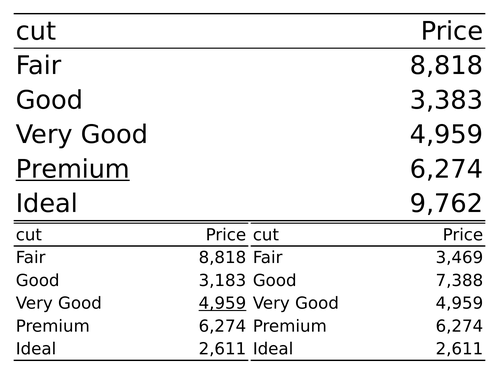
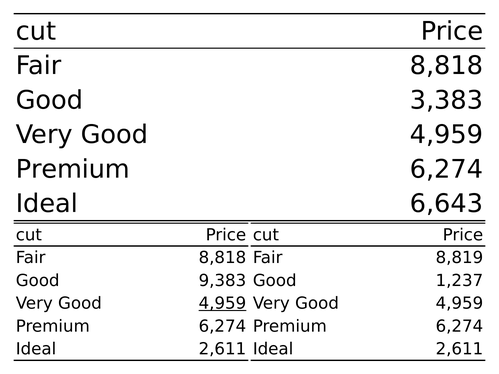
Premium at (73, 169) underline: present -> none
9,762: 9,762 -> 6,643
3,469: 3,469 -> 8,819
3,183: 3,183 -> 9,383
7,388: 7,388 -> 1,237
